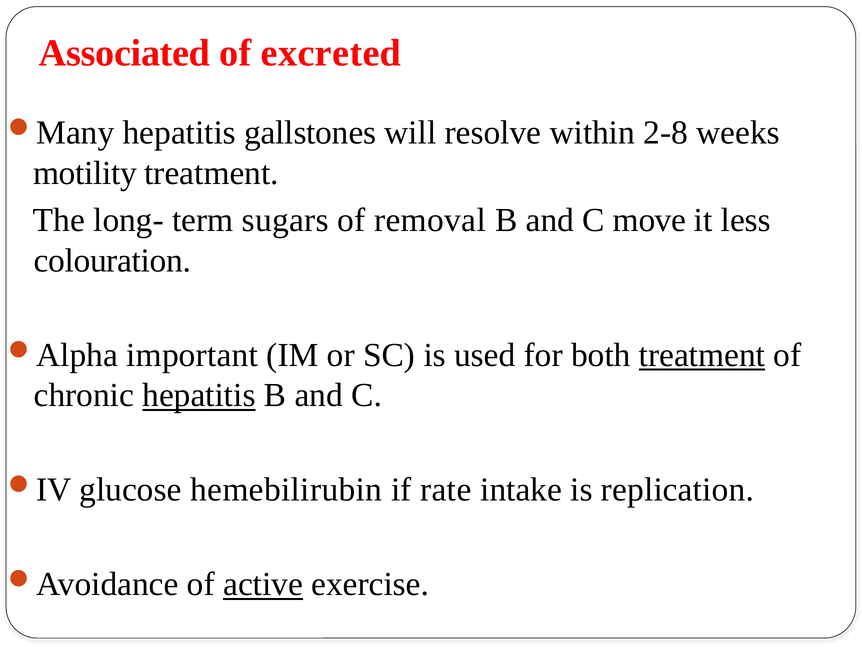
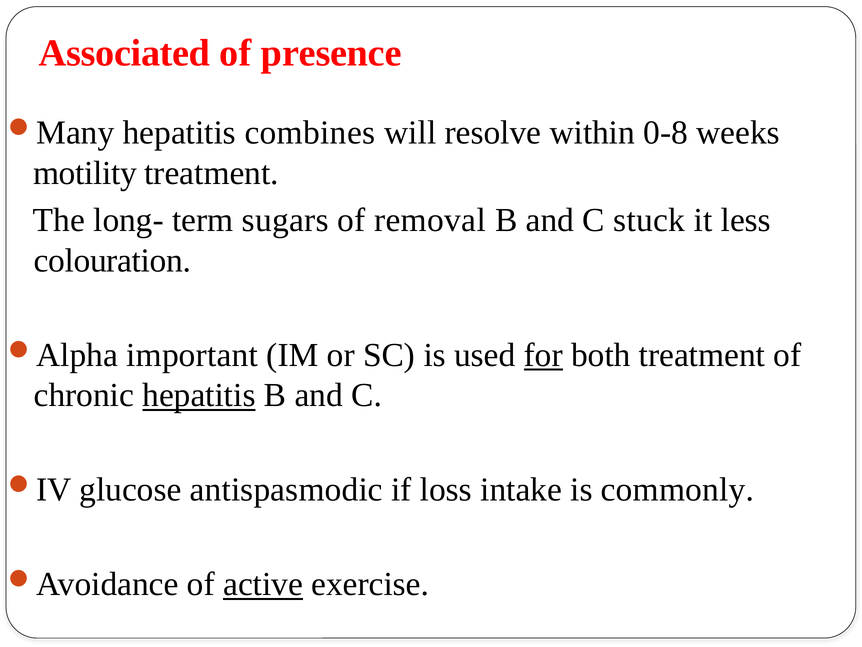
excreted: excreted -> presence
gallstones: gallstones -> combines
2-8: 2-8 -> 0-8
move: move -> stuck
for underline: none -> present
treatment at (702, 355) underline: present -> none
hemebilirubin: hemebilirubin -> antispasmodic
rate: rate -> loss
replication: replication -> commonly
